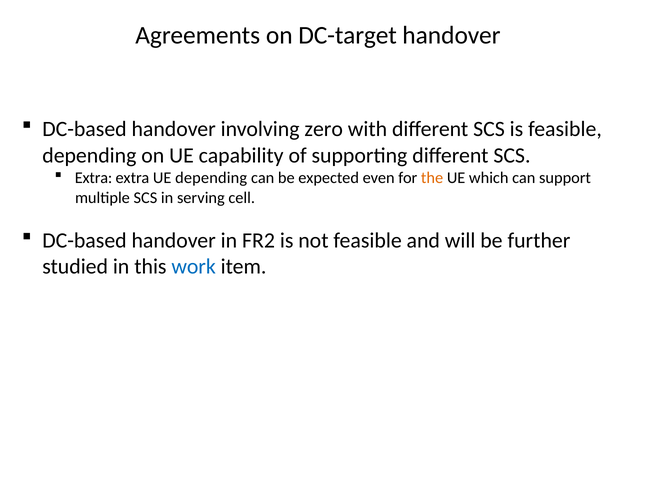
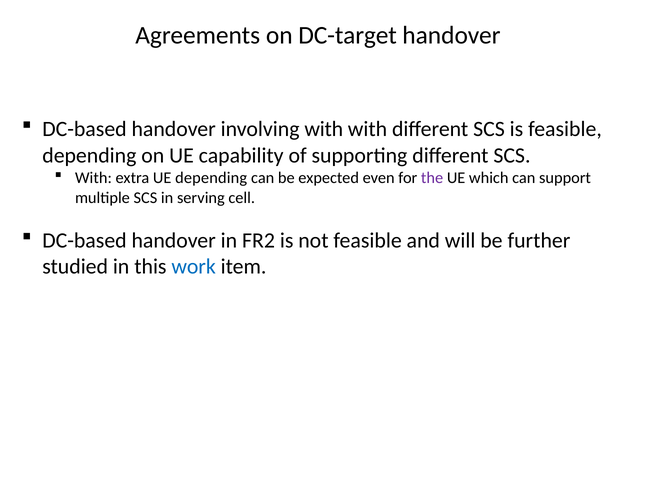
involving zero: zero -> with
Extra at (94, 178): Extra -> With
the colour: orange -> purple
